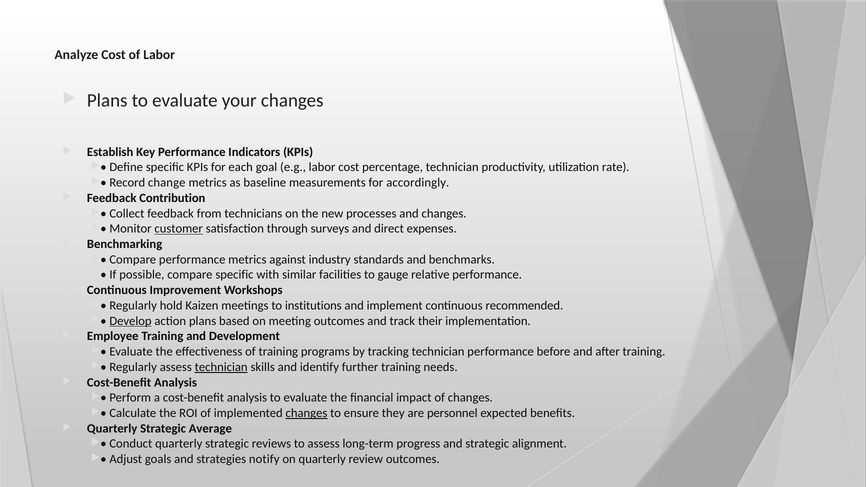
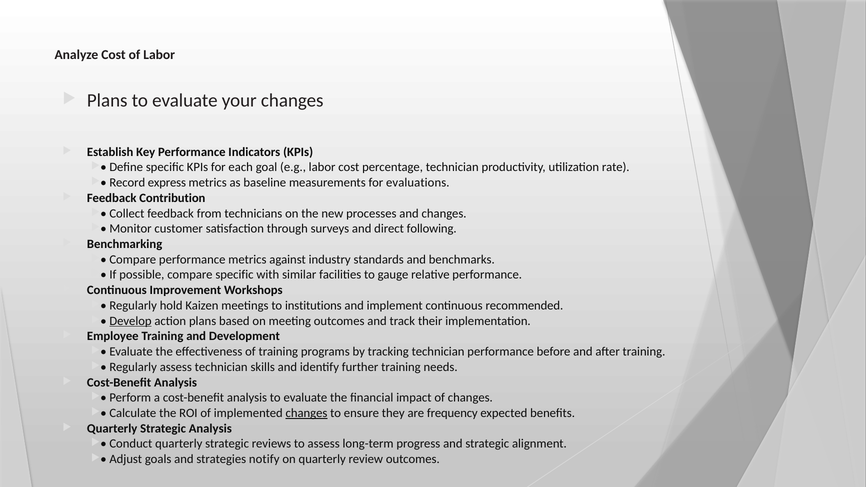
change: change -> express
accordingly: accordingly -> evaluations
customer underline: present -> none
expenses: expenses -> following
technician at (221, 367) underline: present -> none
personnel: personnel -> frequency
Strategic Average: Average -> Analysis
